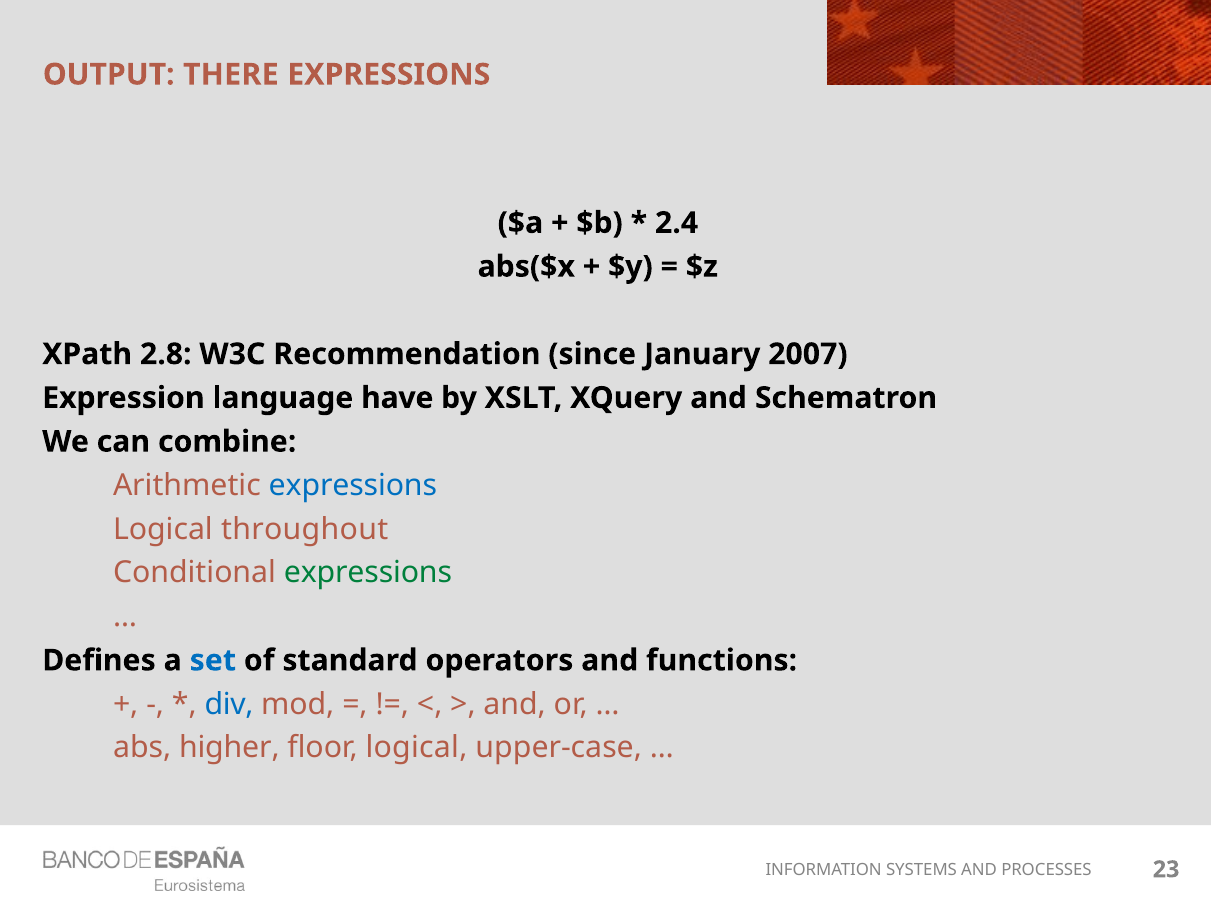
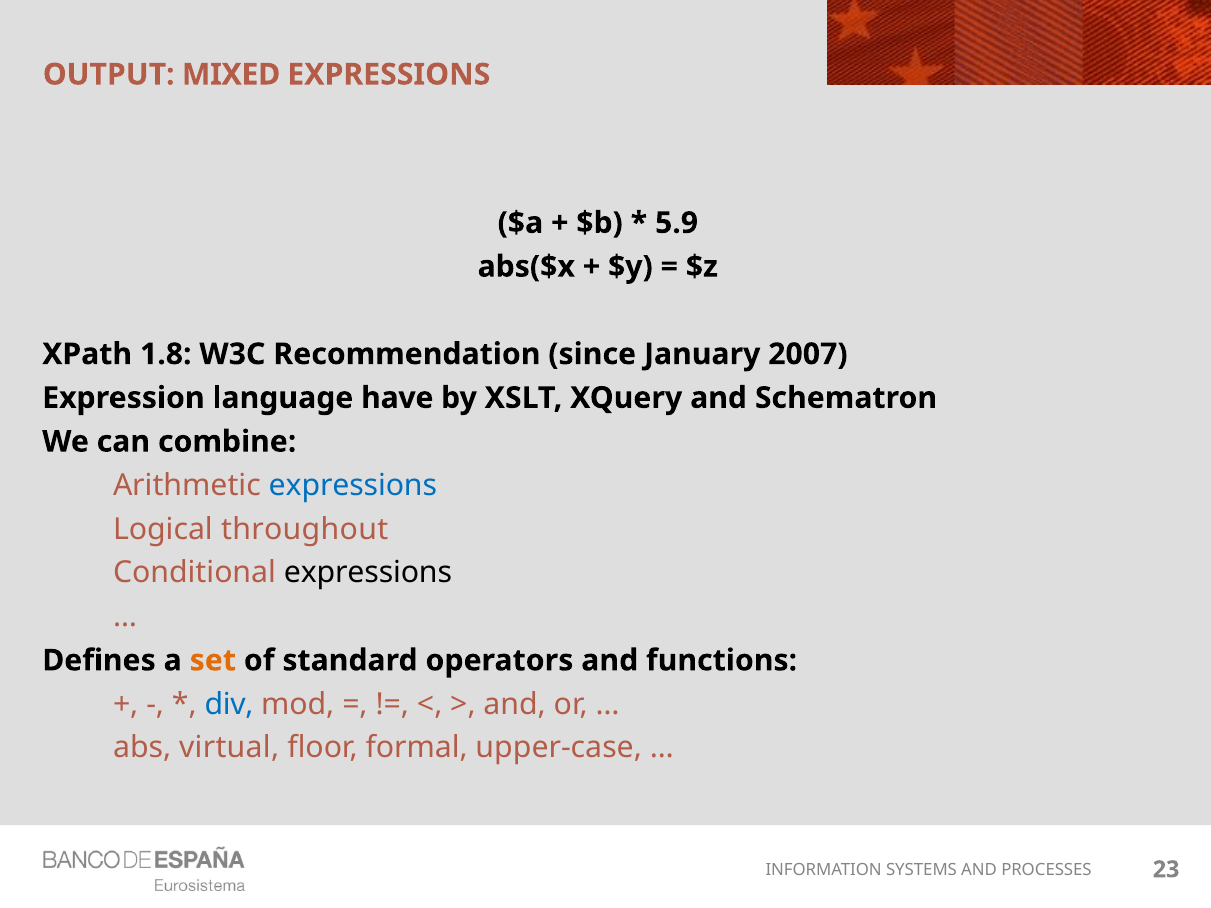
THERE: THERE -> MIXED
2.4: 2.4 -> 5.9
2.8: 2.8 -> 1.8
expressions at (368, 573) colour: green -> black
set colour: blue -> orange
higher: higher -> virtual
floor logical: logical -> formal
